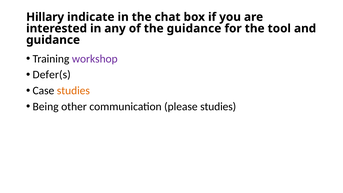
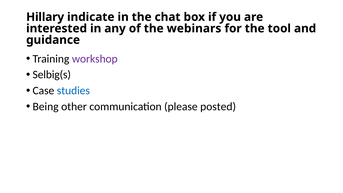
the guidance: guidance -> webinars
Defer(s: Defer(s -> Selbig(s
studies at (73, 91) colour: orange -> blue
please studies: studies -> posted
